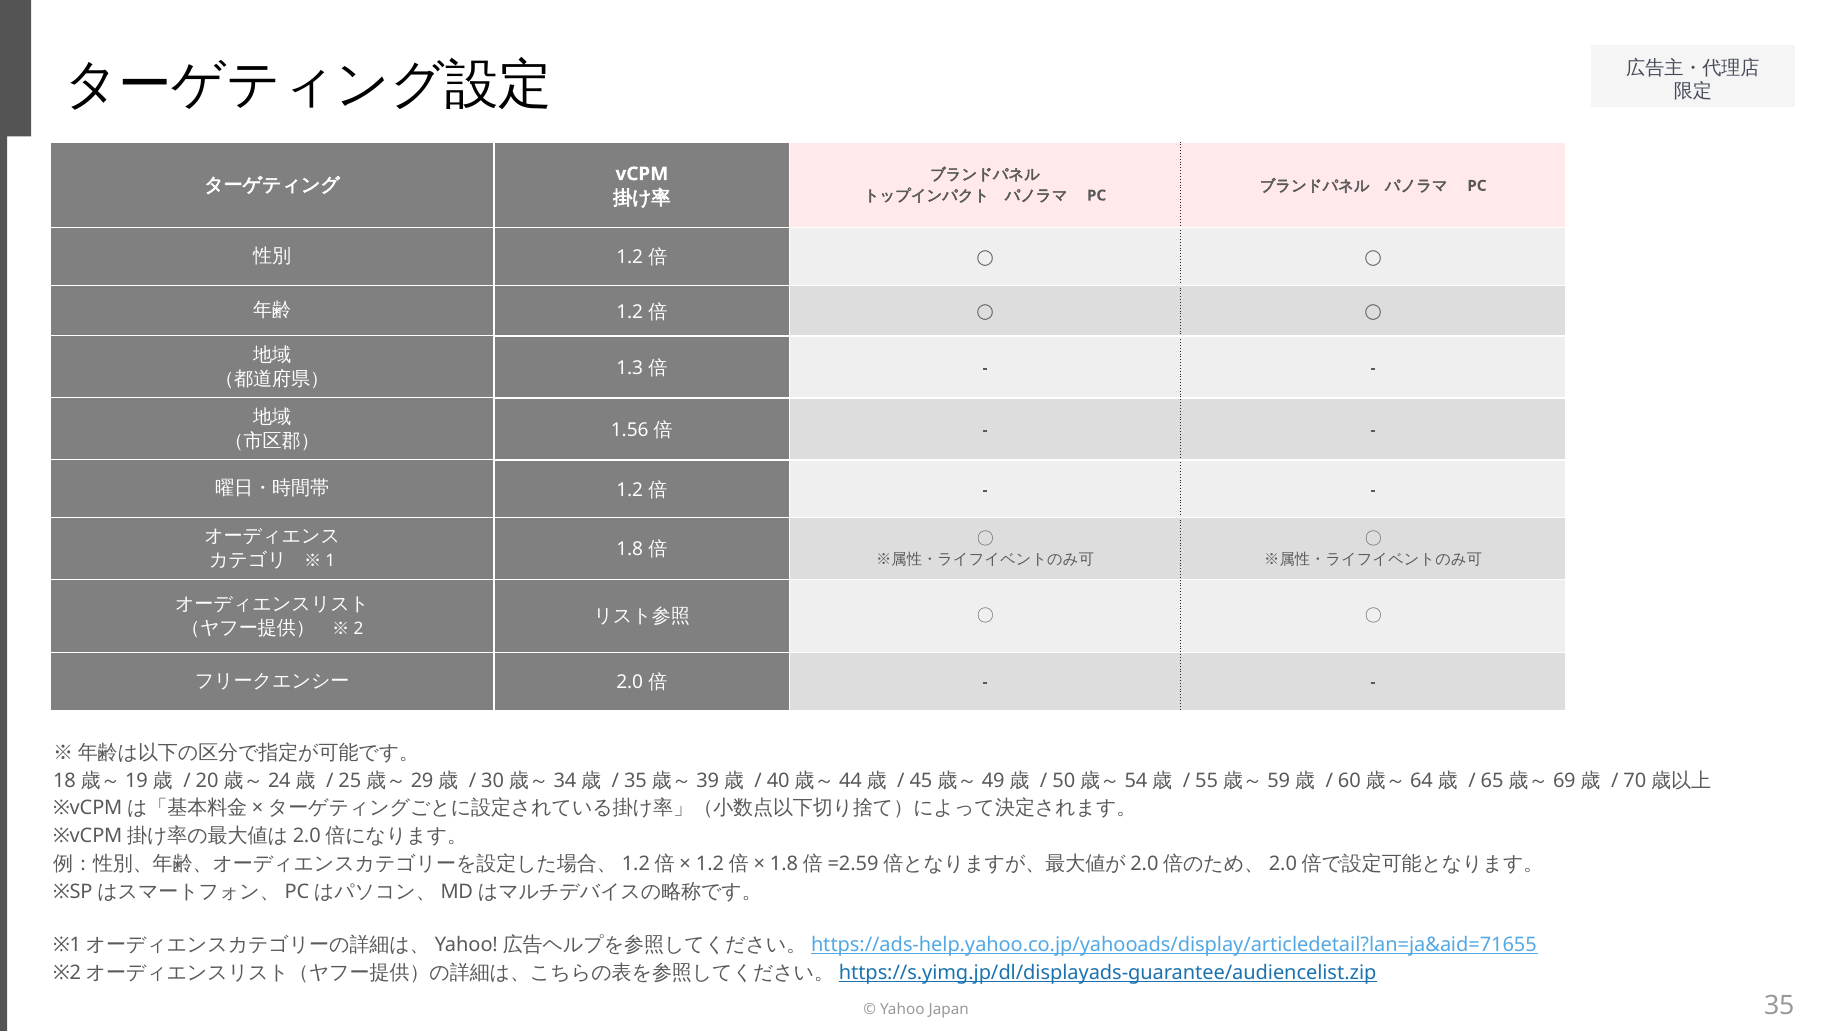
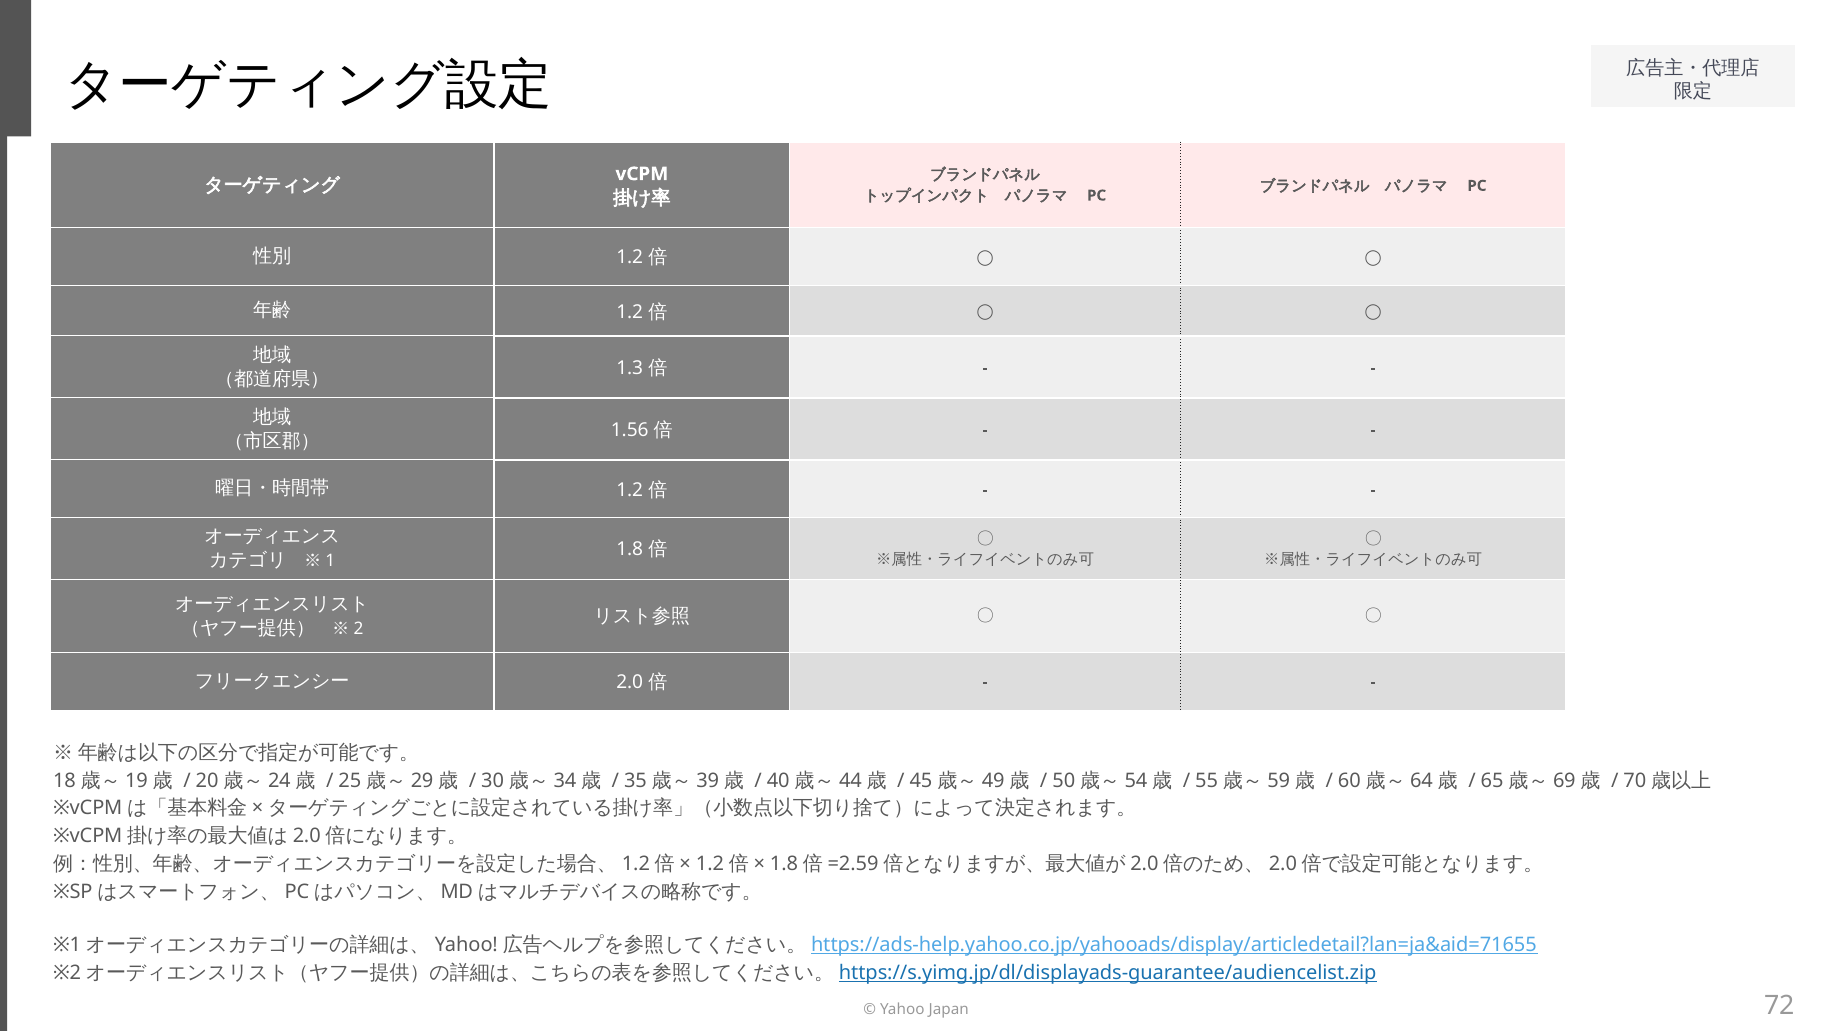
35: 35 -> 72
